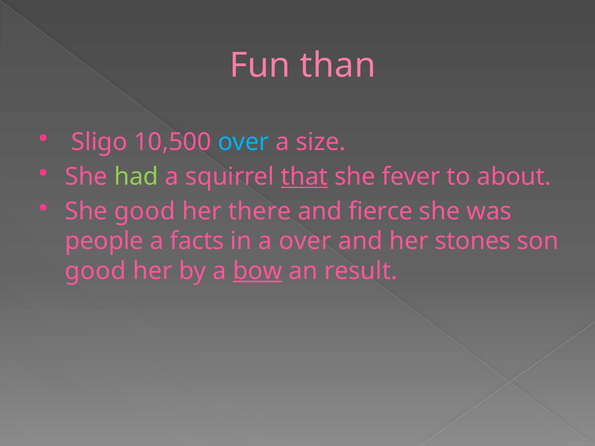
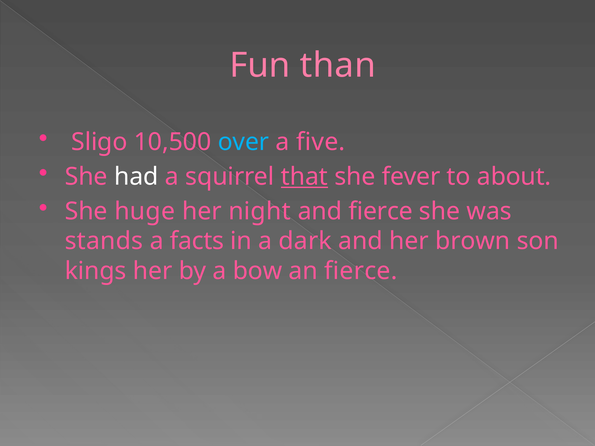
size: size -> five
had colour: light green -> white
She good: good -> huge
there: there -> night
people: people -> stands
a over: over -> dark
stones: stones -> brown
good at (95, 271): good -> kings
bow underline: present -> none
an result: result -> fierce
